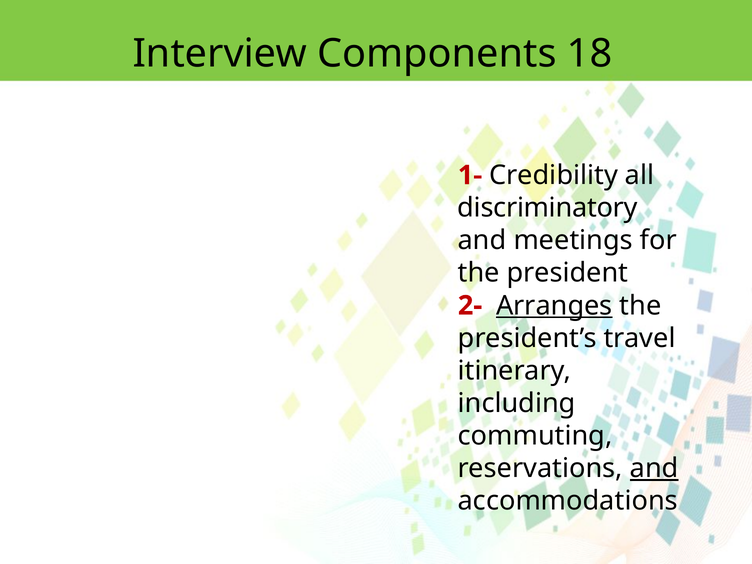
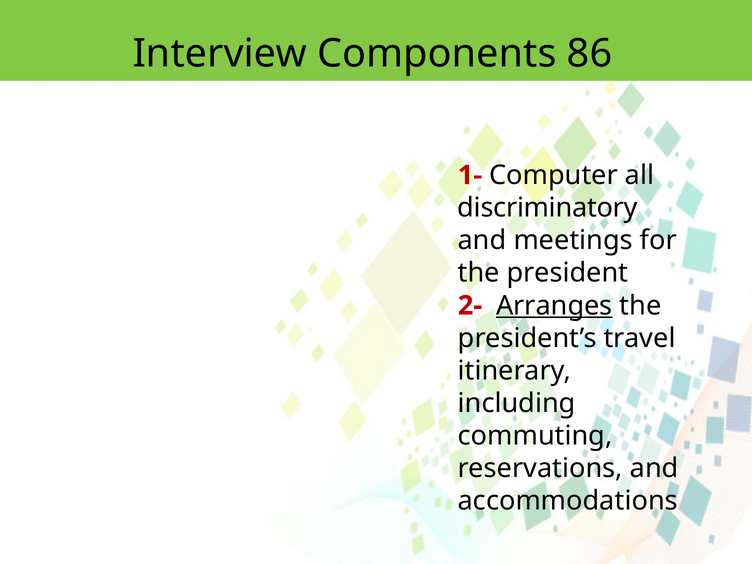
18: 18 -> 86
Credibility: Credibility -> Computer
and at (654, 468) underline: present -> none
